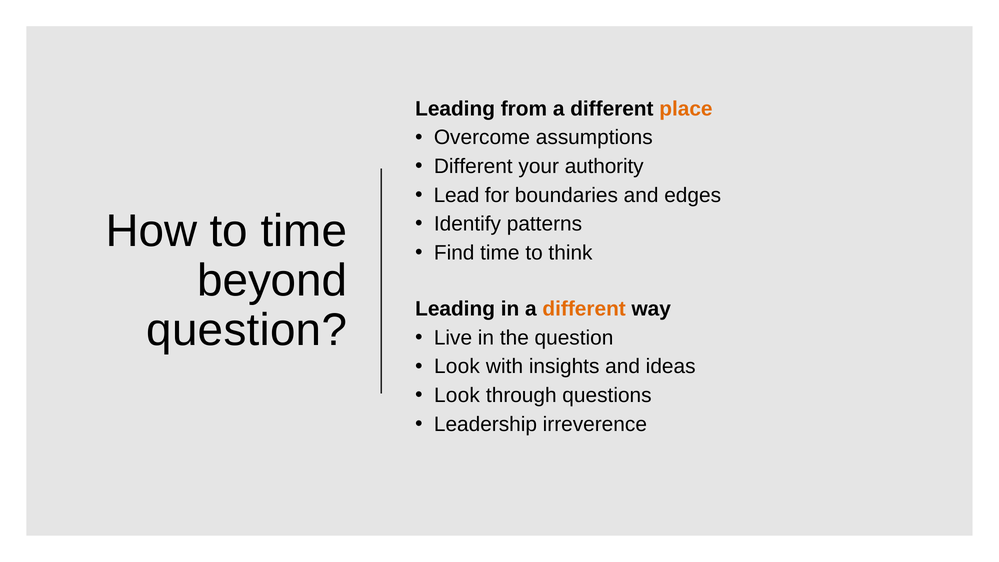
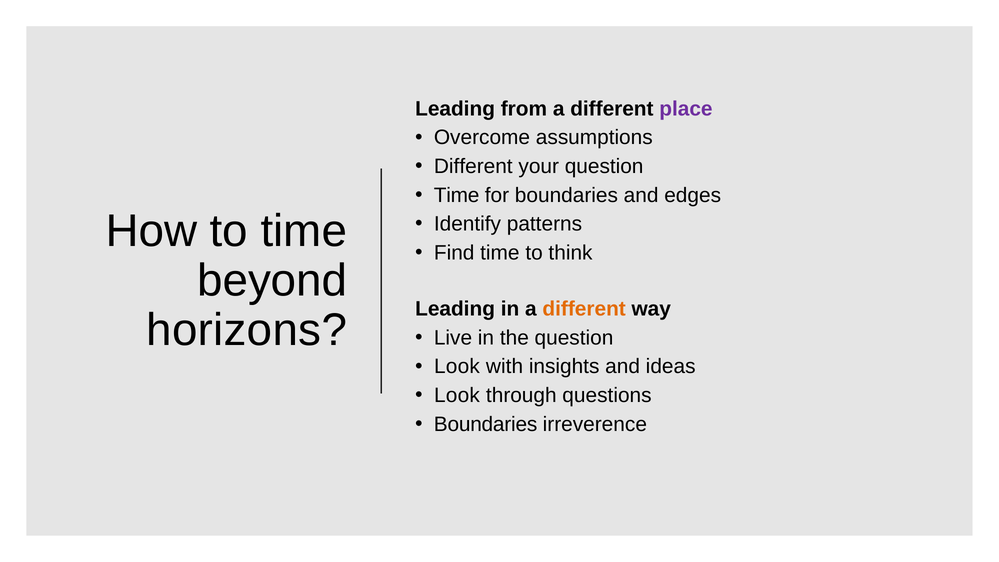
place colour: orange -> purple
your authority: authority -> question
Lead at (457, 195): Lead -> Time
question at (247, 330): question -> horizons
Leadership at (485, 424): Leadership -> Boundaries
